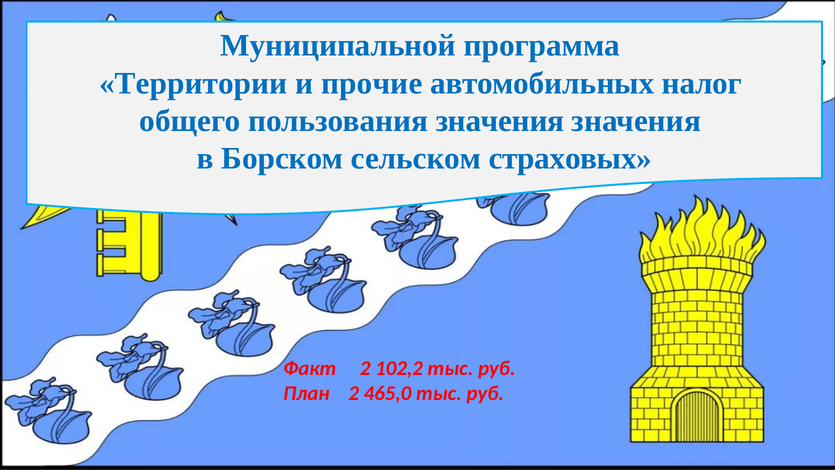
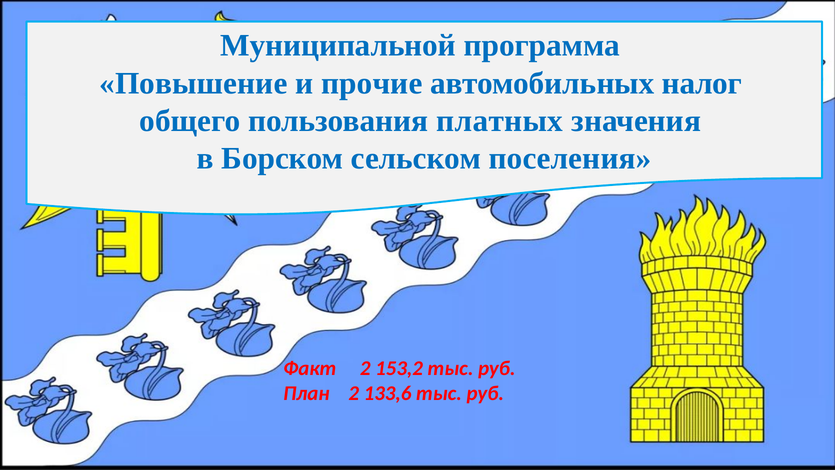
Территории: Территории -> Повышение
пользования значения: значения -> платных
страховых: страховых -> поселения
102,2: 102,2 -> 153,2
465,0: 465,0 -> 133,6
